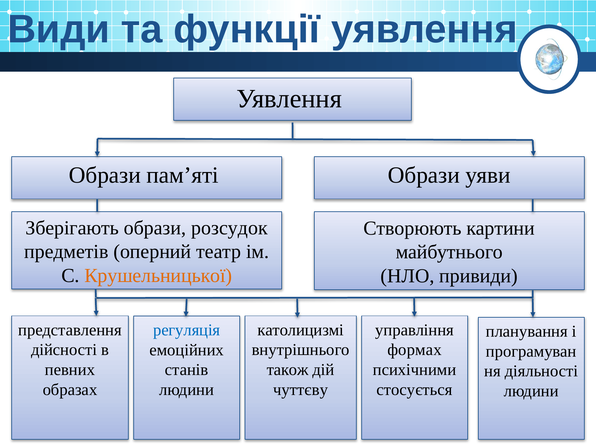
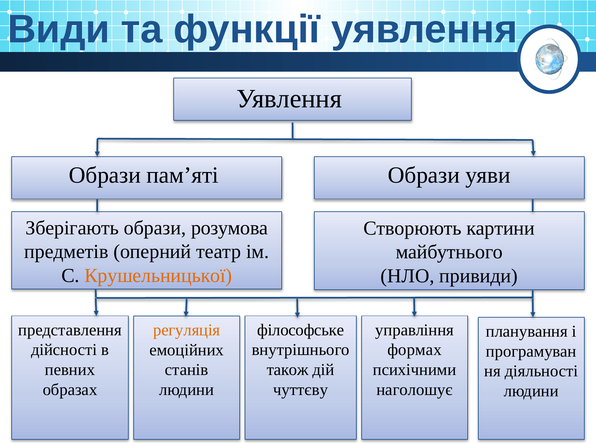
розсудок: розсудок -> розумова
католицизмі: католицизмі -> філософське
регуляція colour: blue -> orange
стосується: стосується -> наголошує
